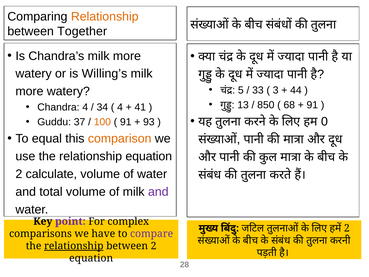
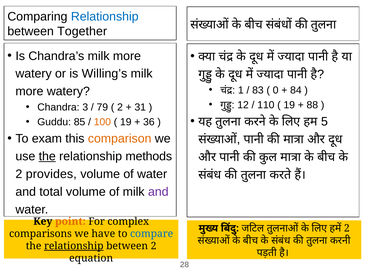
Relationship at (105, 17) colour: orange -> blue
5: 5 -> 1
33: 33 -> 83
3: 3 -> 0
44: 44 -> 84
Chandra 4: 4 -> 3
34: 34 -> 79
4 at (120, 107): 4 -> 2
41: 41 -> 31
13: 13 -> 12
850: 850 -> 110
68 at (289, 105): 68 -> 19
91 at (312, 105): 91 -> 88
0: 0 -> 5
37: 37 -> 85
91 at (126, 122): 91 -> 19
93: 93 -> 36
equal: equal -> exam
the at (47, 156) underline: none -> present
relationship equation: equation -> methods
calculate: calculate -> provides
point colour: purple -> orange
compare colour: purple -> blue
